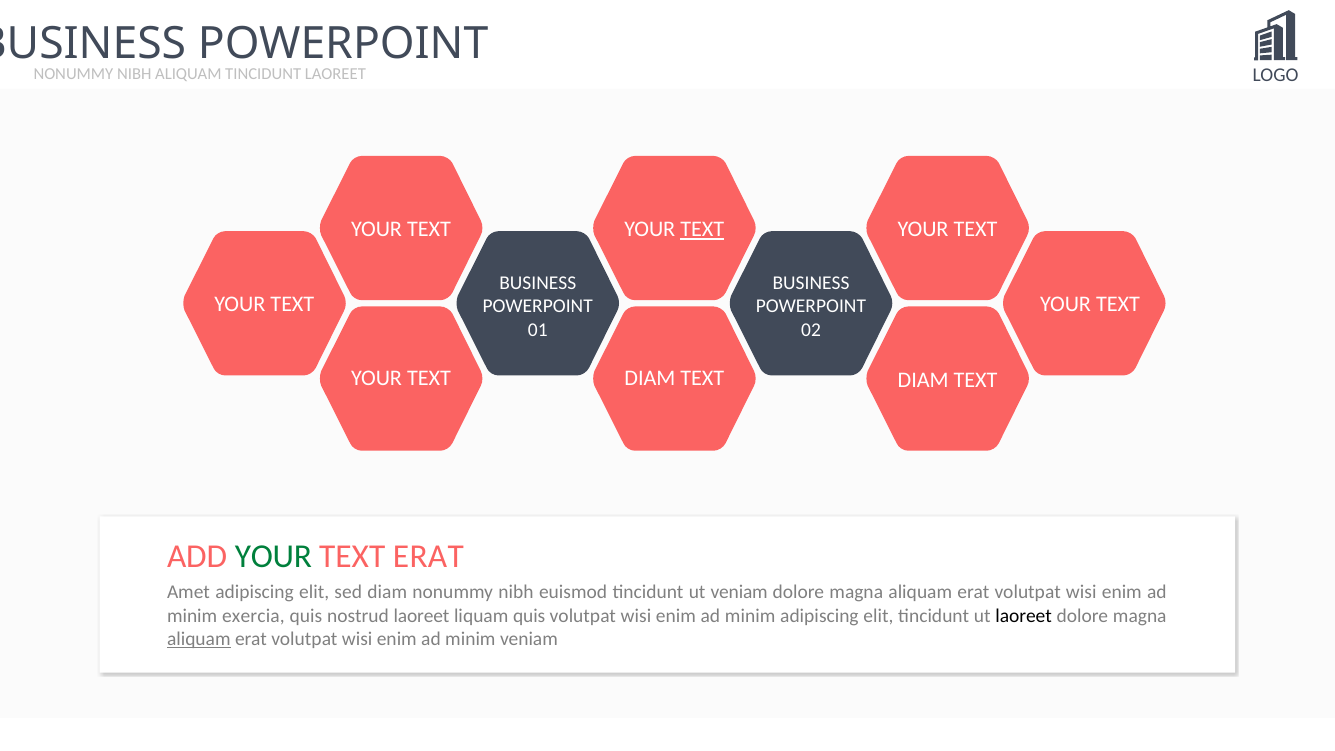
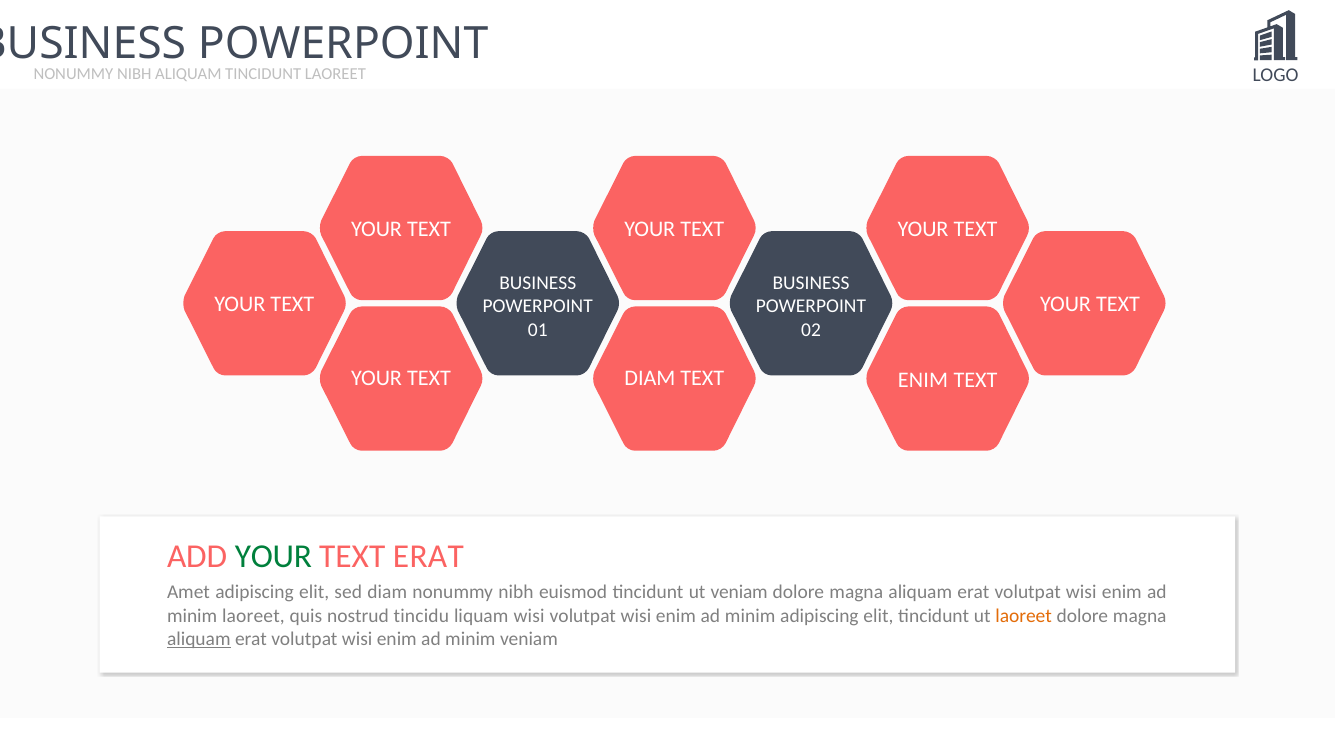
TEXT at (702, 229) underline: present -> none
DIAM at (923, 380): DIAM -> ENIM
minim exercia: exercia -> laoreet
nostrud laoreet: laoreet -> tincidu
liquam quis: quis -> wisi
laoreet at (1024, 616) colour: black -> orange
